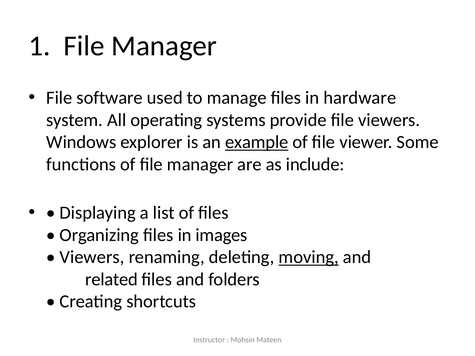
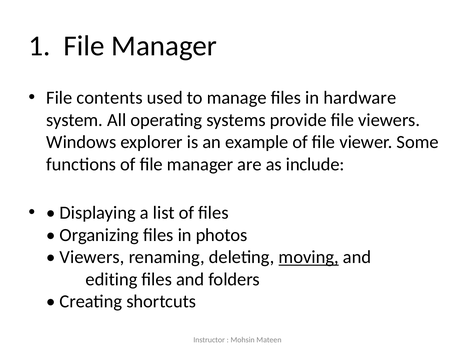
software: software -> contents
example underline: present -> none
images: images -> photos
related: related -> editing
